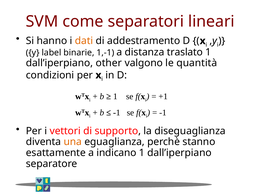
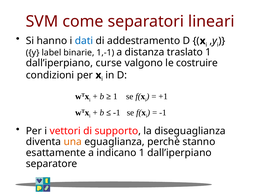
dati colour: orange -> blue
other: other -> curse
quantità: quantità -> costruire
